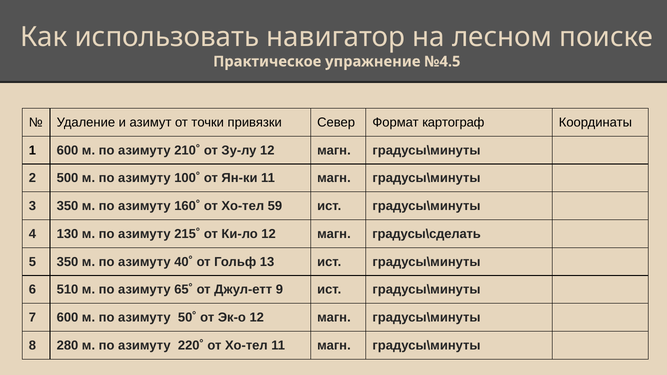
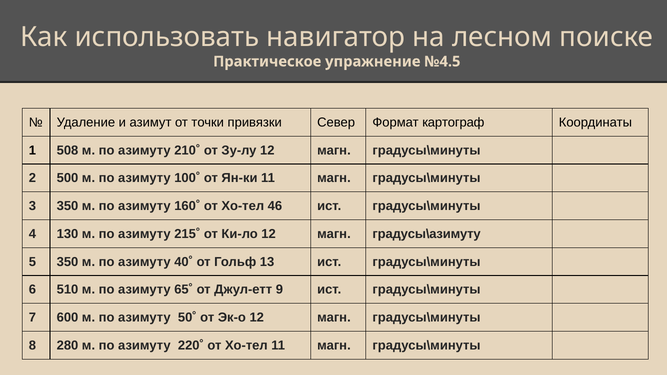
1 600: 600 -> 508
59: 59 -> 46
градусы\сделать: градусы\сделать -> градусы\азимуту
